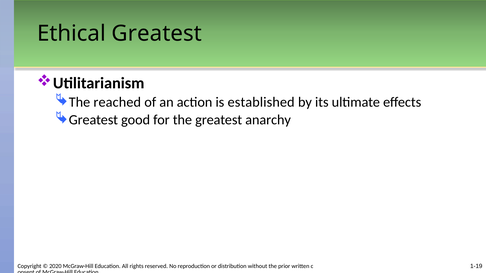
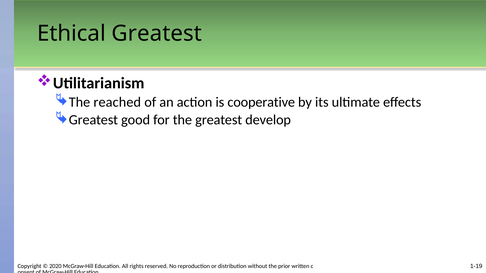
established: established -> cooperative
anarchy: anarchy -> develop
